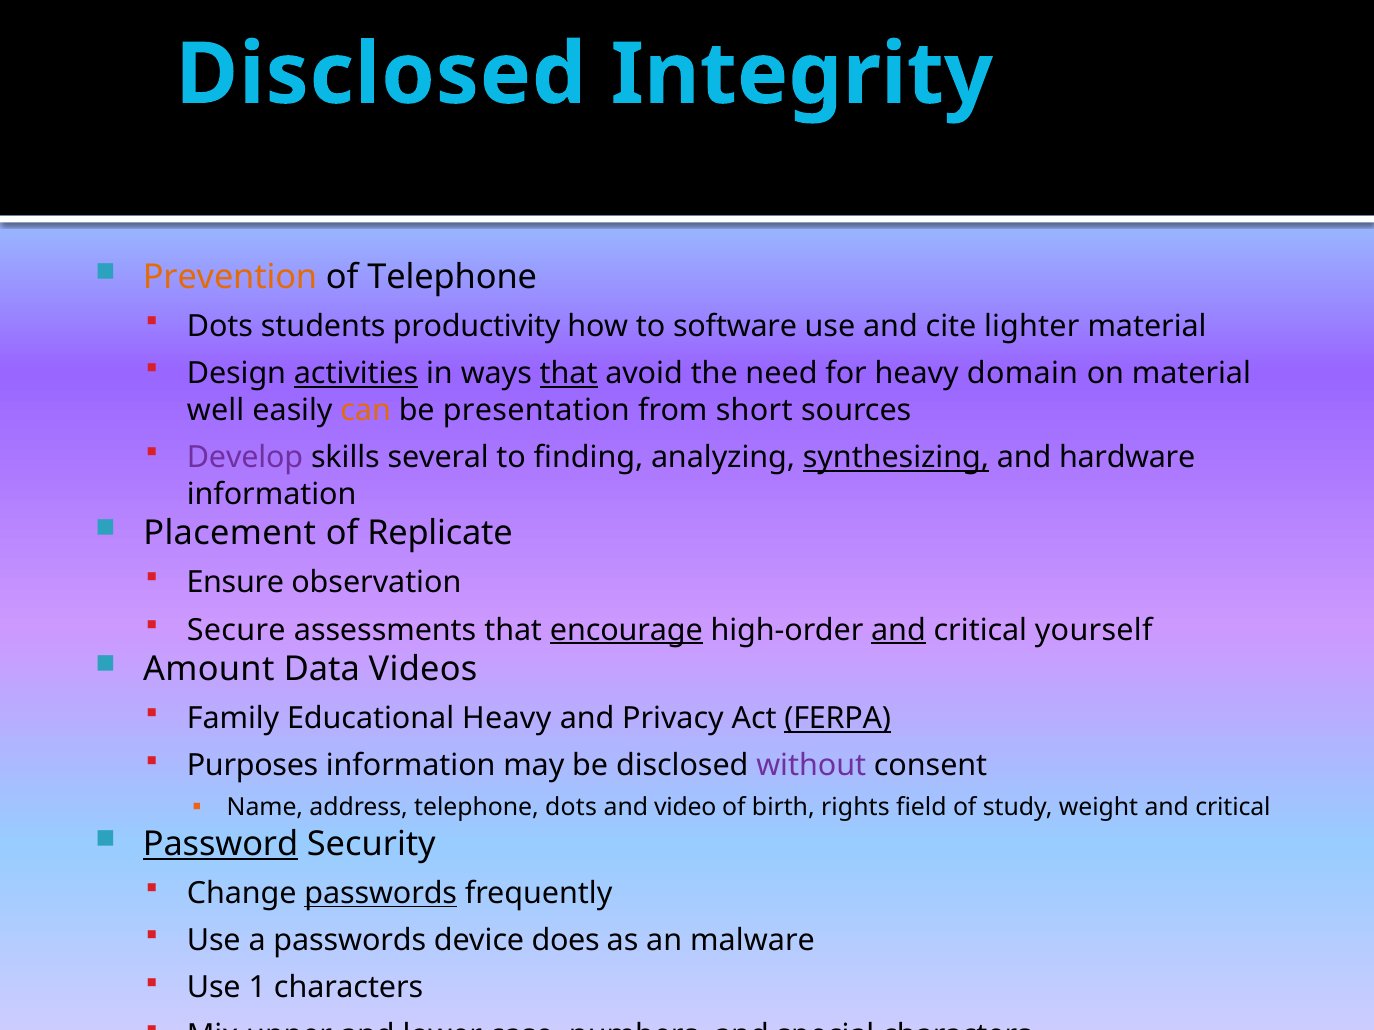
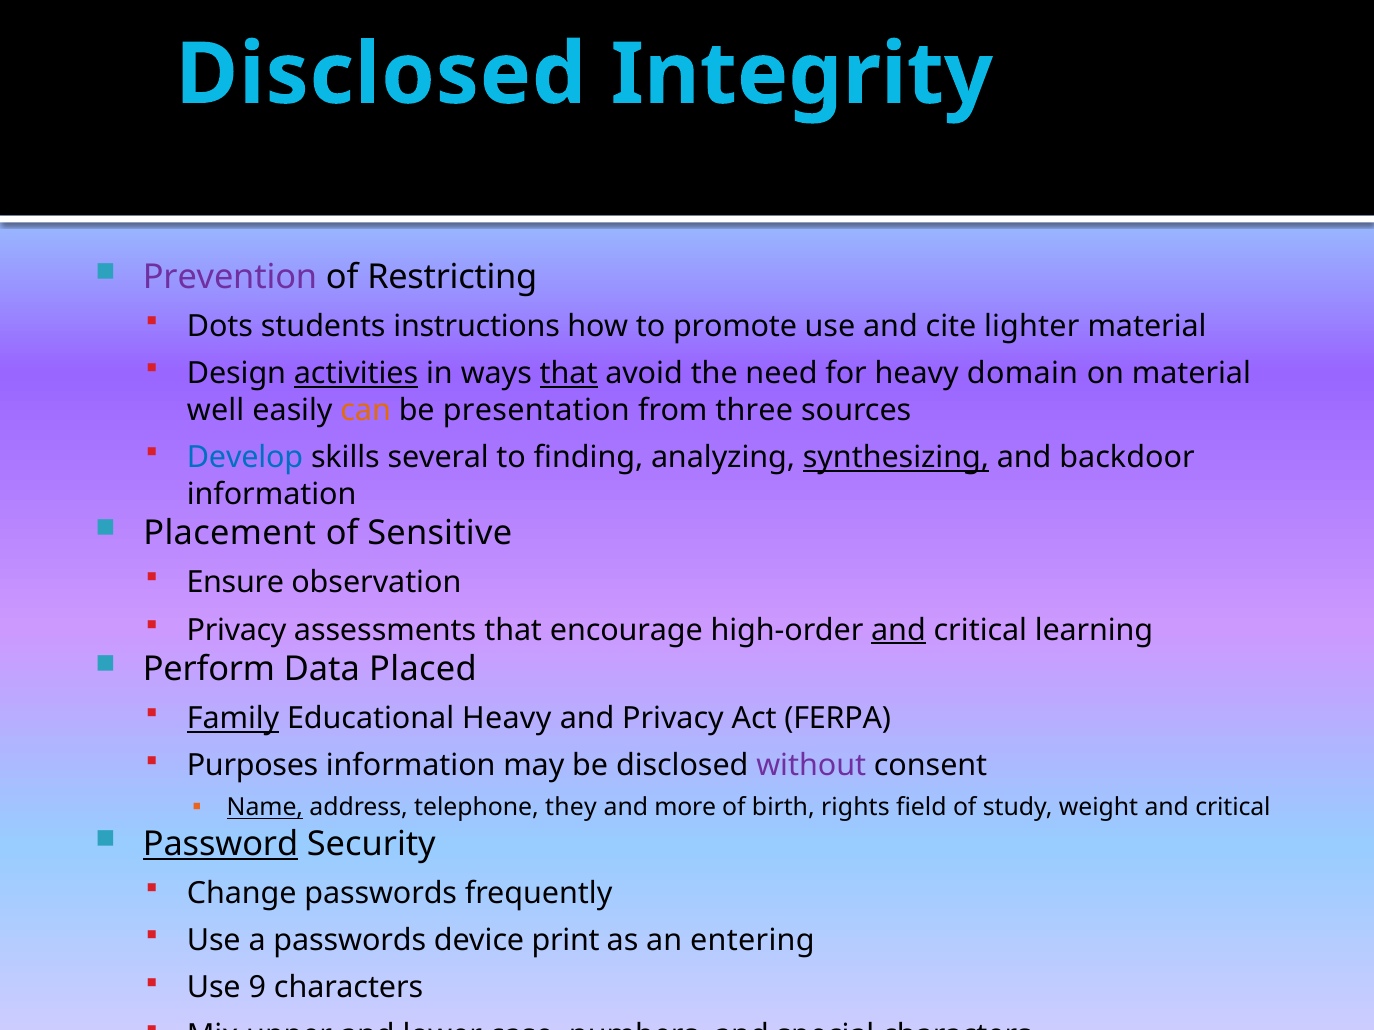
Prevention colour: orange -> purple
of Telephone: Telephone -> Restricting
productivity: productivity -> instructions
software: software -> promote
short: short -> three
Develop colour: purple -> blue
hardware: hardware -> backdoor
Replicate: Replicate -> Sensitive
Secure at (236, 630): Secure -> Privacy
encourage underline: present -> none
yourself: yourself -> learning
Amount: Amount -> Perform
Videos: Videos -> Placed
Family underline: none -> present
FERPA underline: present -> none
Name underline: none -> present
telephone dots: dots -> they
video: video -> more
passwords at (381, 894) underline: present -> none
does: does -> print
malware: malware -> entering
1: 1 -> 9
